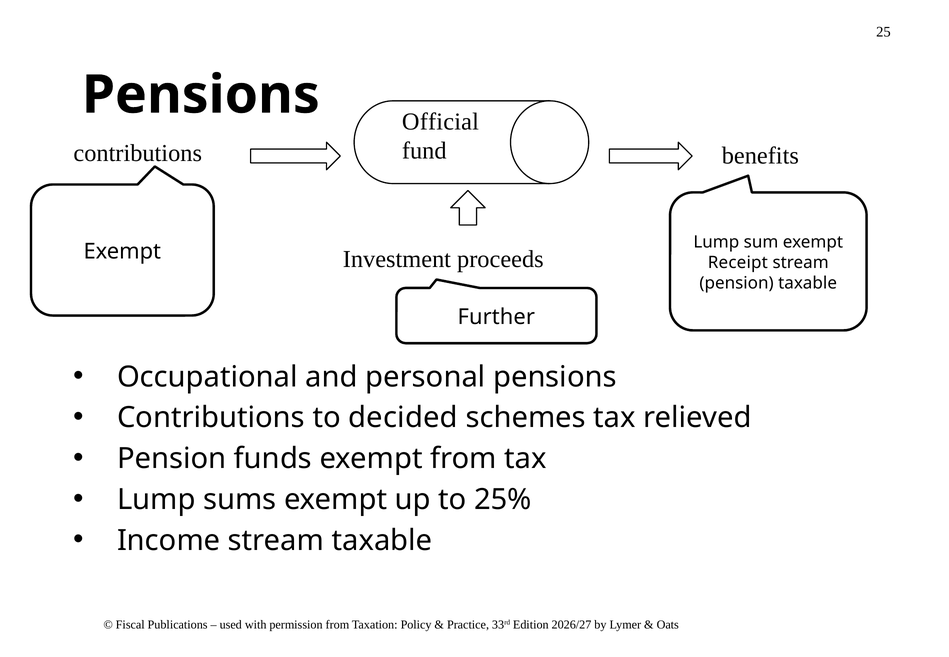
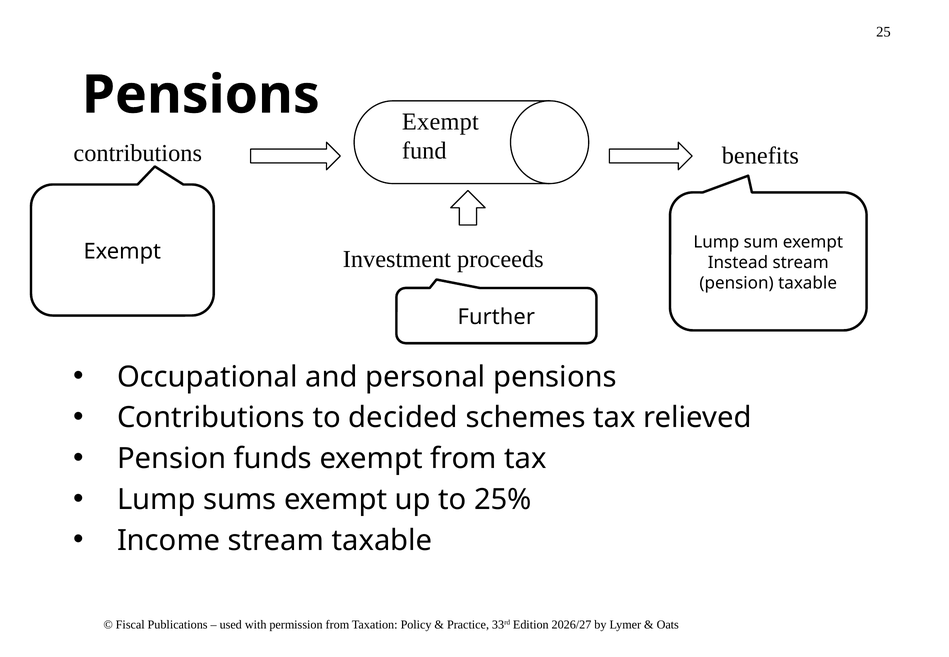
Official at (440, 122): Official -> Exempt
Receipt: Receipt -> Instead
